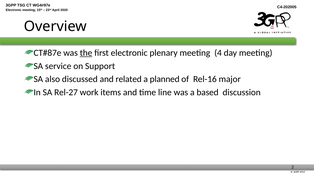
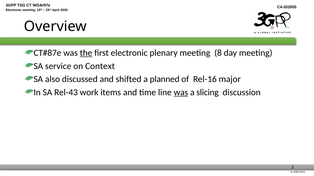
4: 4 -> 8
Support: Support -> Context
related: related -> shifted
Rel-27: Rel-27 -> Rel-43
was at (181, 93) underline: none -> present
based: based -> slicing
